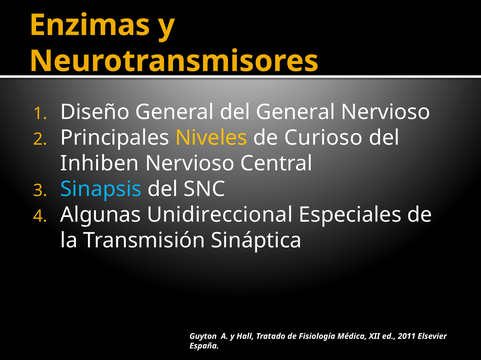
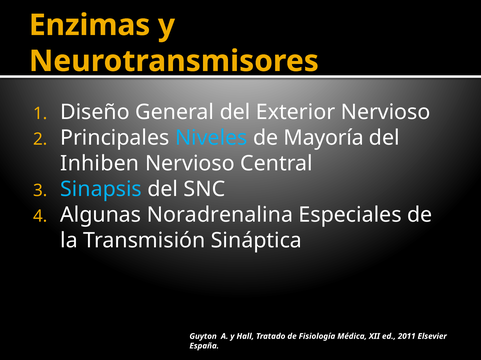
del General: General -> Exterior
Niveles colour: yellow -> light blue
Curioso: Curioso -> Mayoría
Unidireccional: Unidireccional -> Noradrenalina
